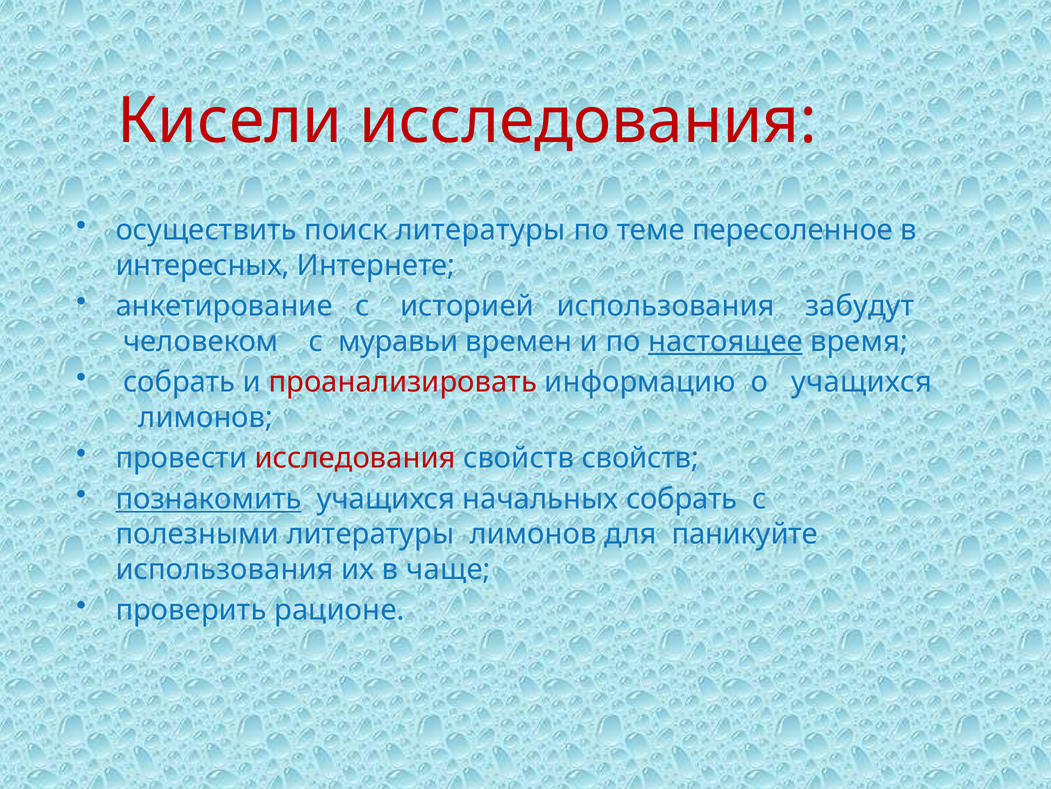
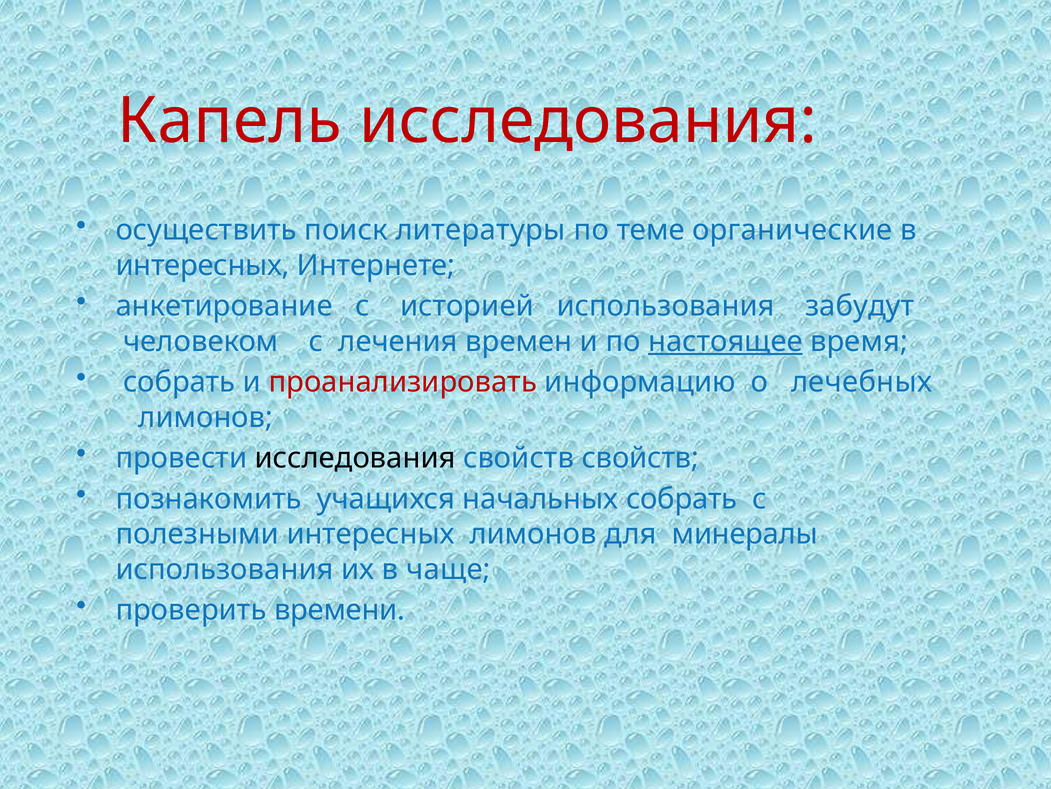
Кисели: Кисели -> Капель
пересоленное: пересоленное -> органические
муравьи: муравьи -> лечения
о учащихся: учащихся -> лечебных
исследования at (355, 458) colour: red -> black
познакомить underline: present -> none
полезными литературы: литературы -> интересных
паникуйте: паникуйте -> минералы
рационе: рационе -> времени
